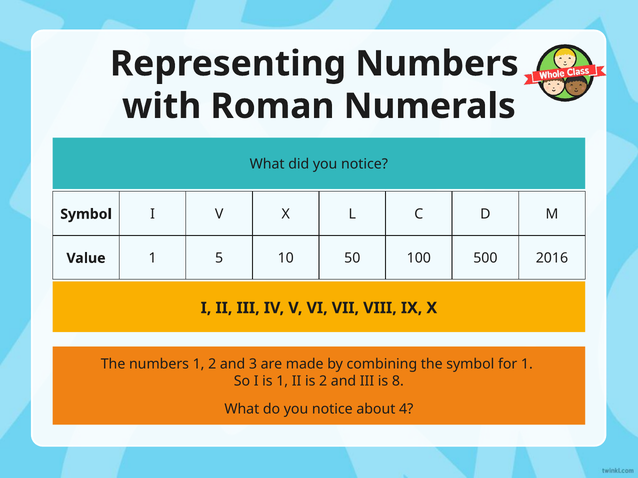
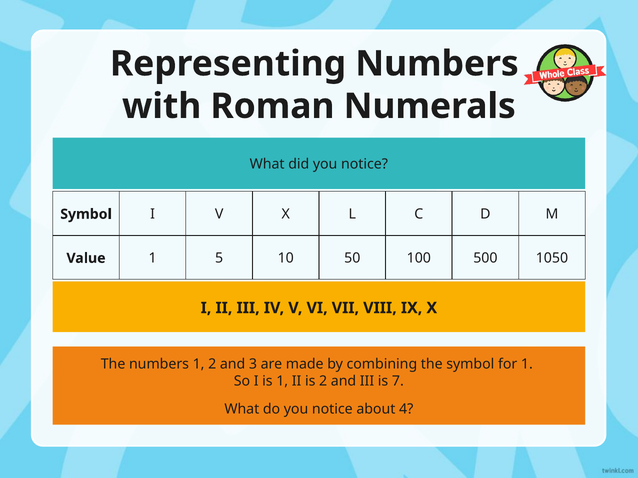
2016: 2016 -> 1050
8: 8 -> 7
